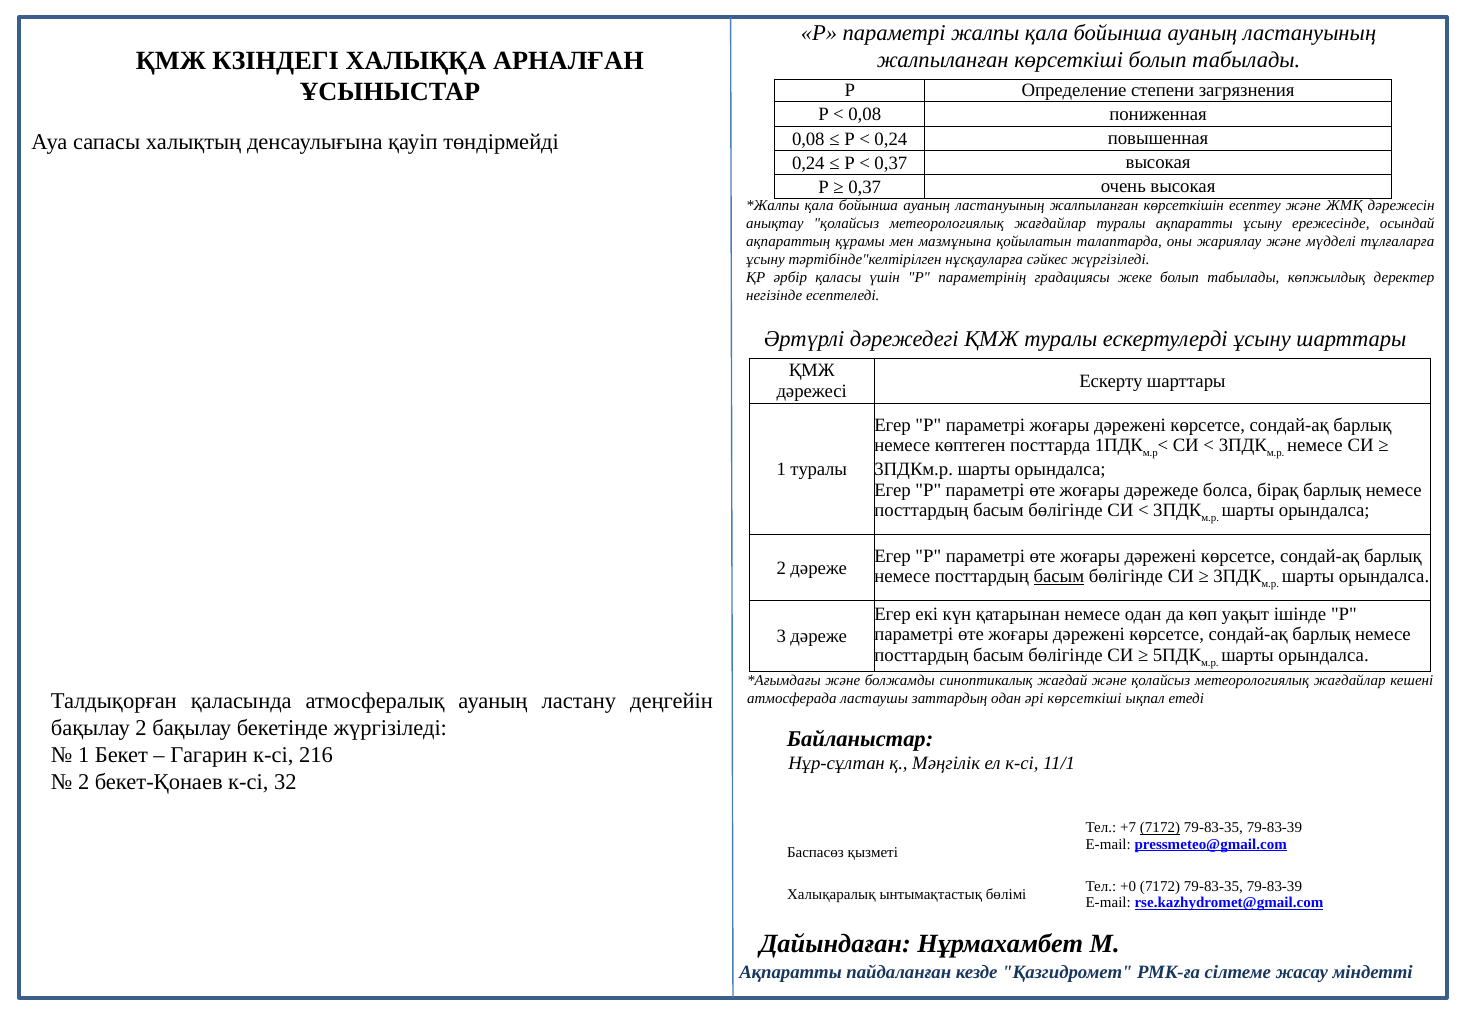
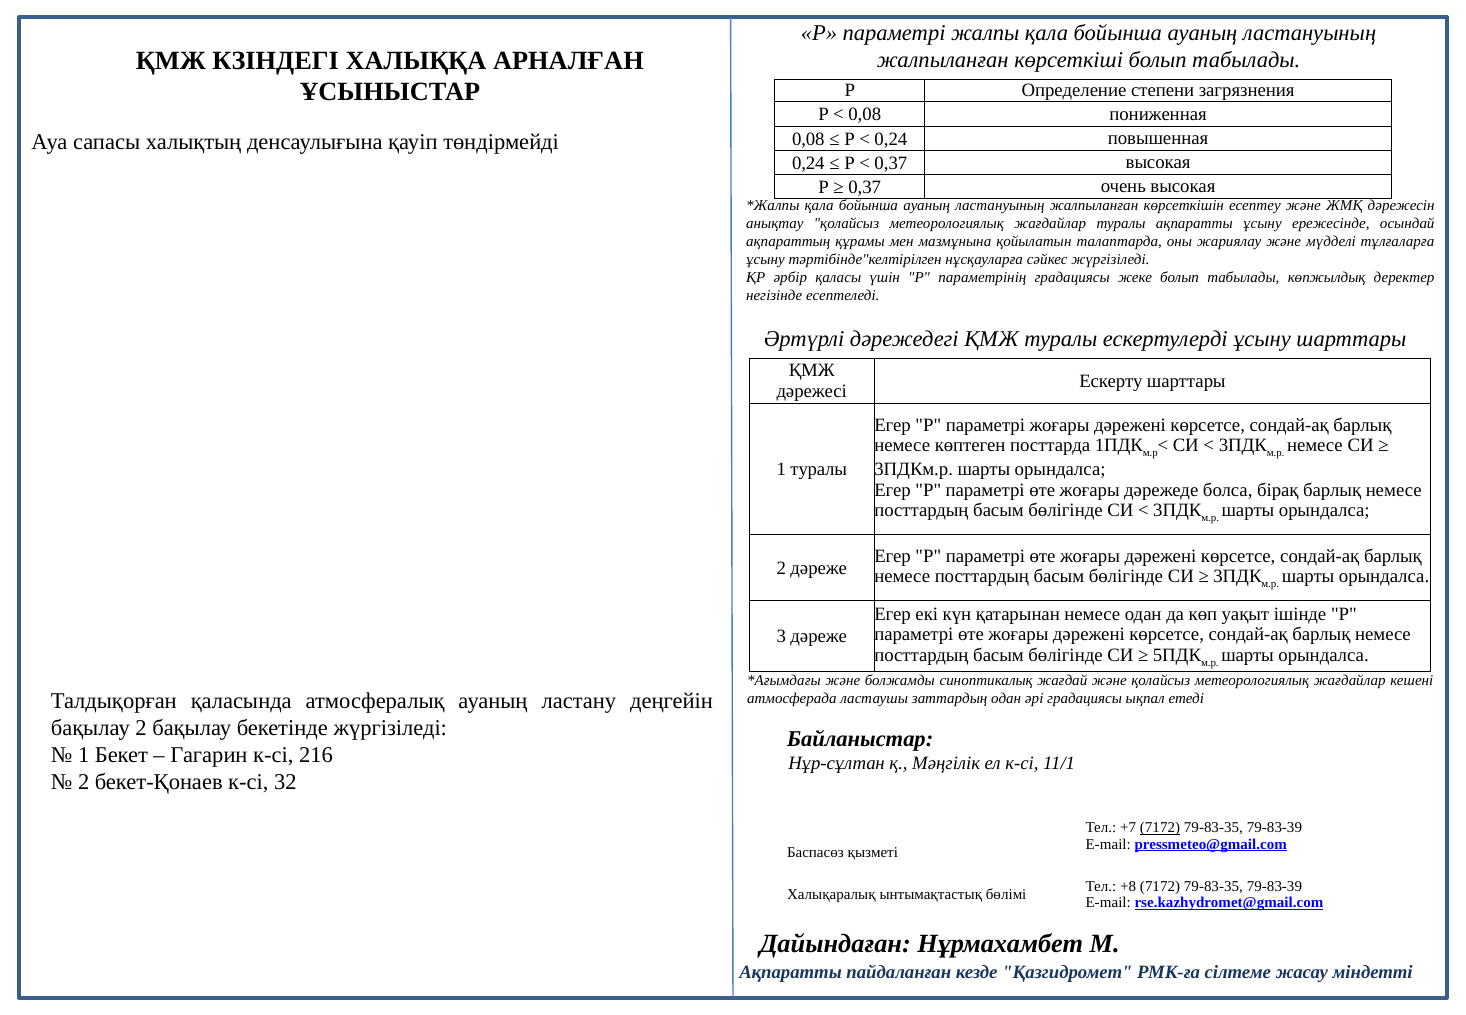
басым at (1059, 577) underline: present -> none
әрі көрсеткіші: көрсеткіші -> градациясы
+0: +0 -> +8
